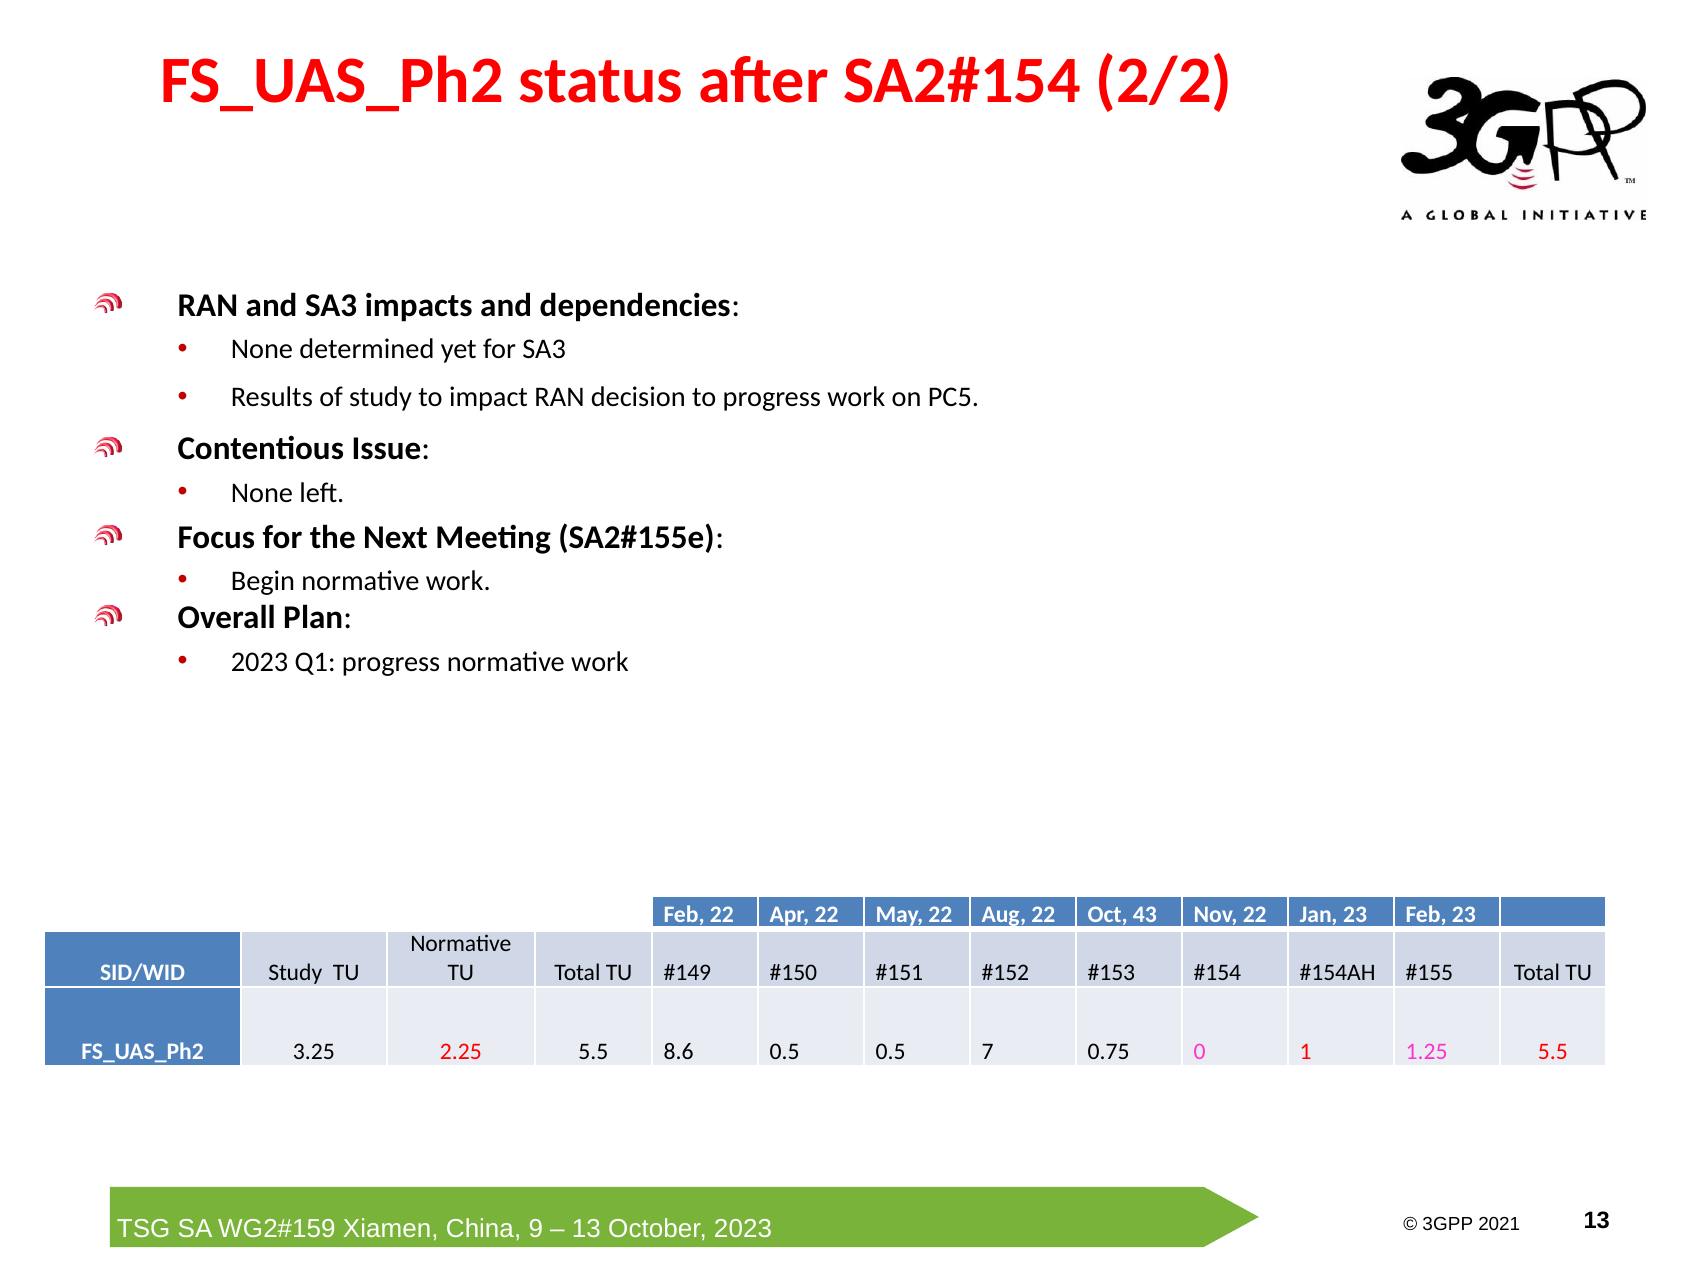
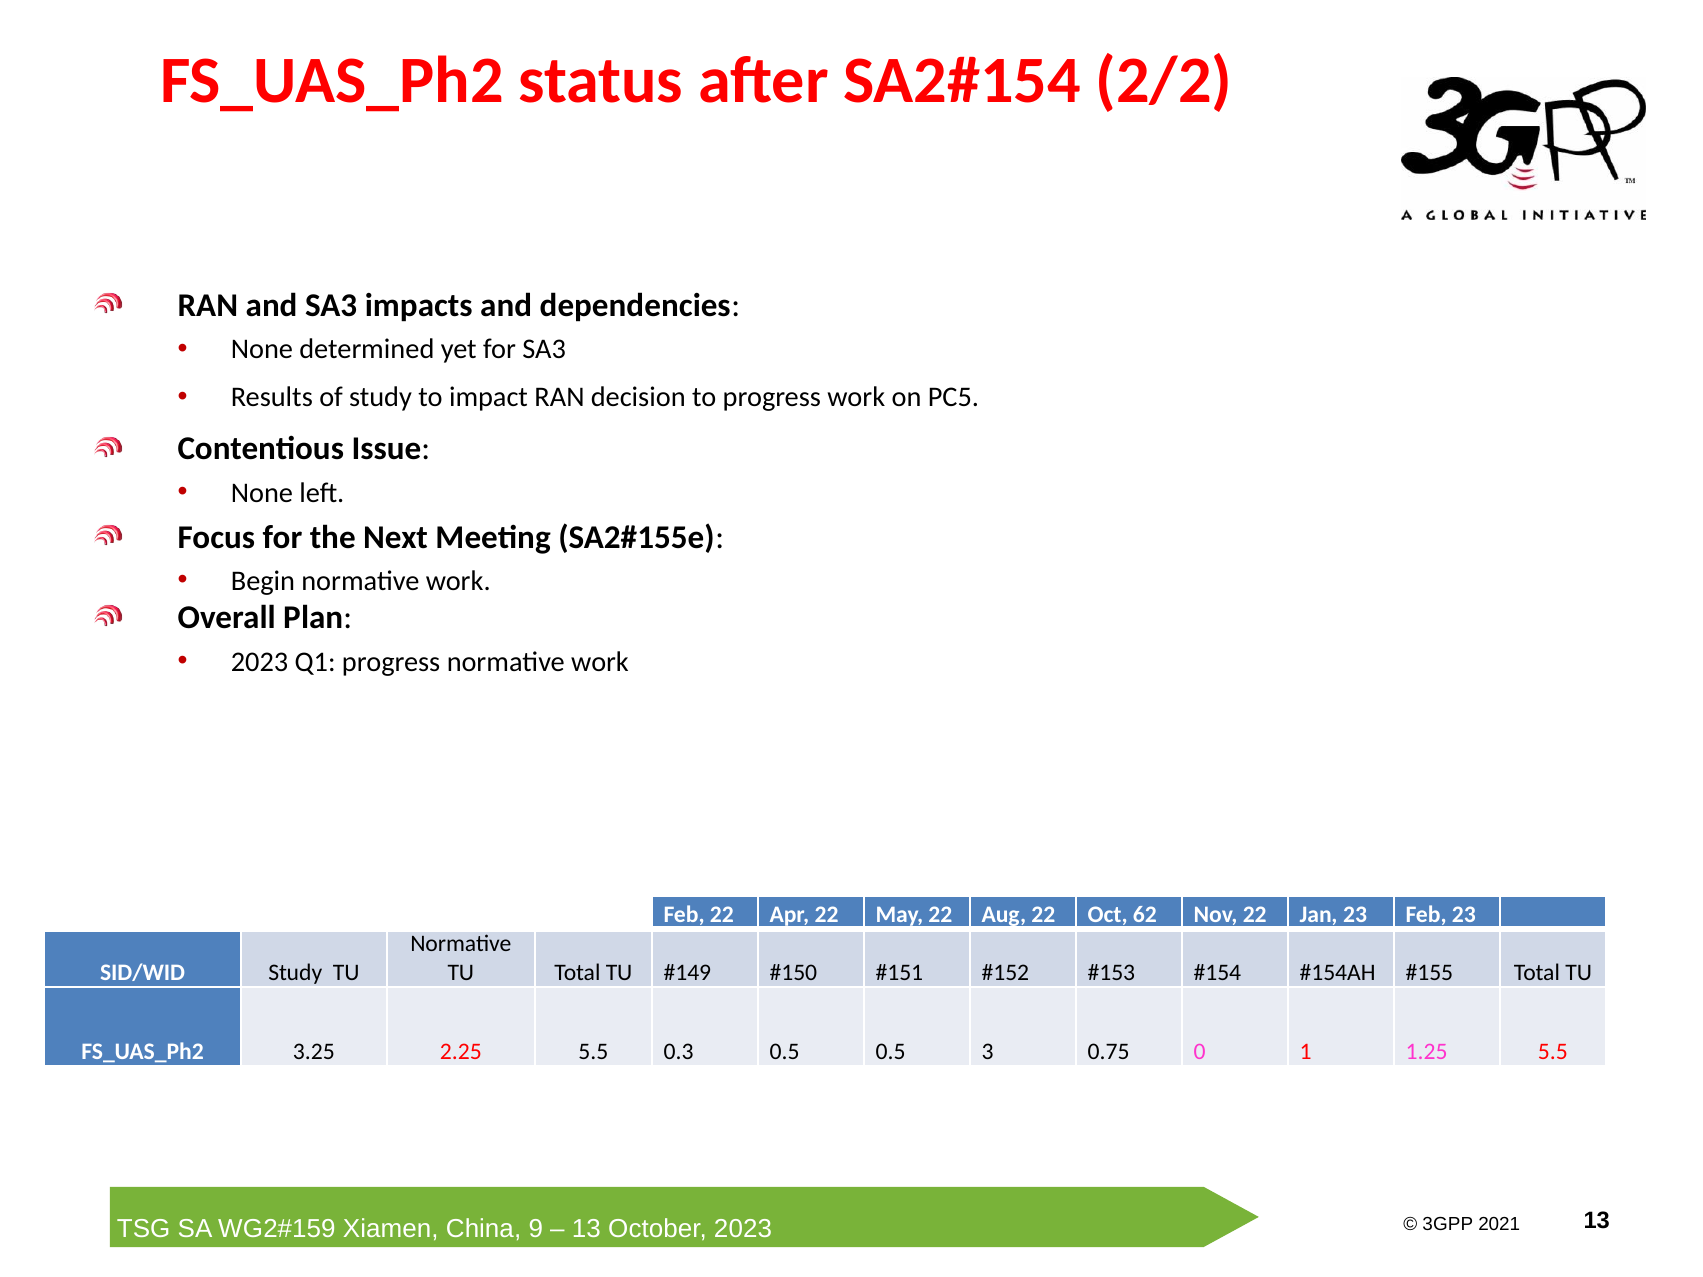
43: 43 -> 62
8.6: 8.6 -> 0.3
7: 7 -> 3
